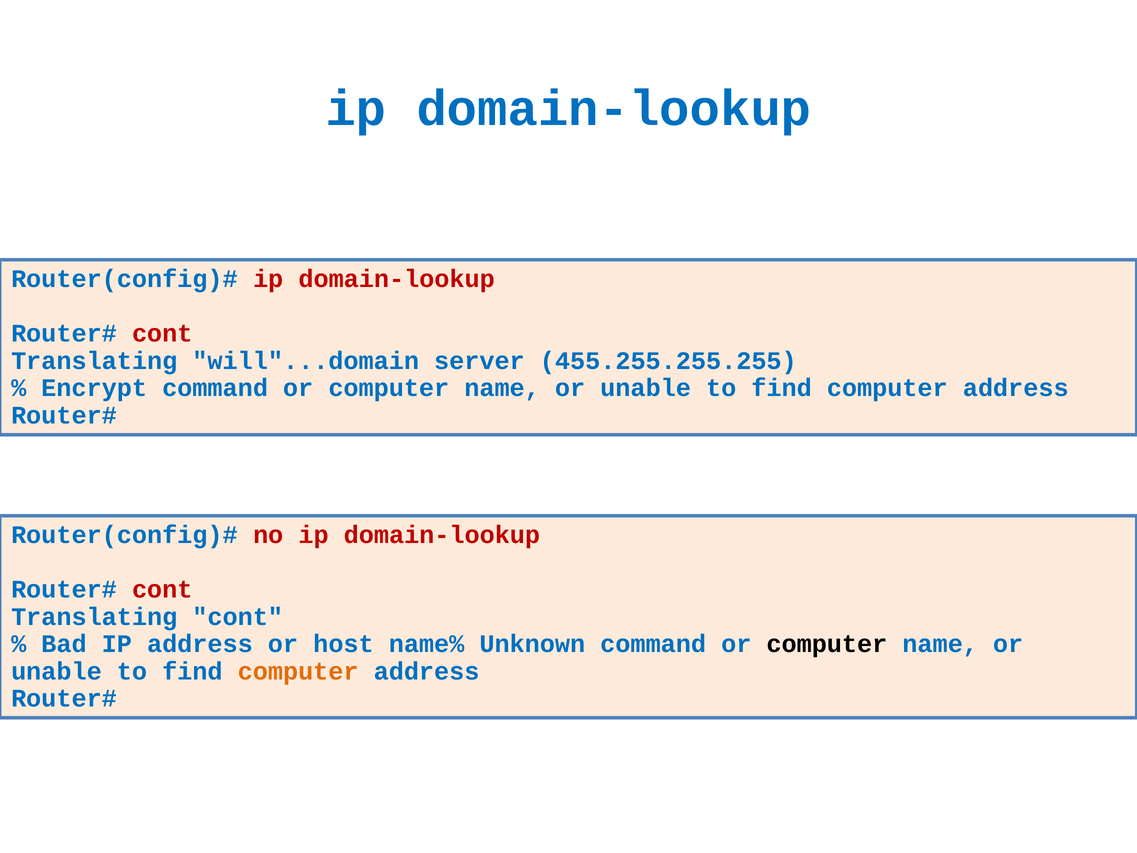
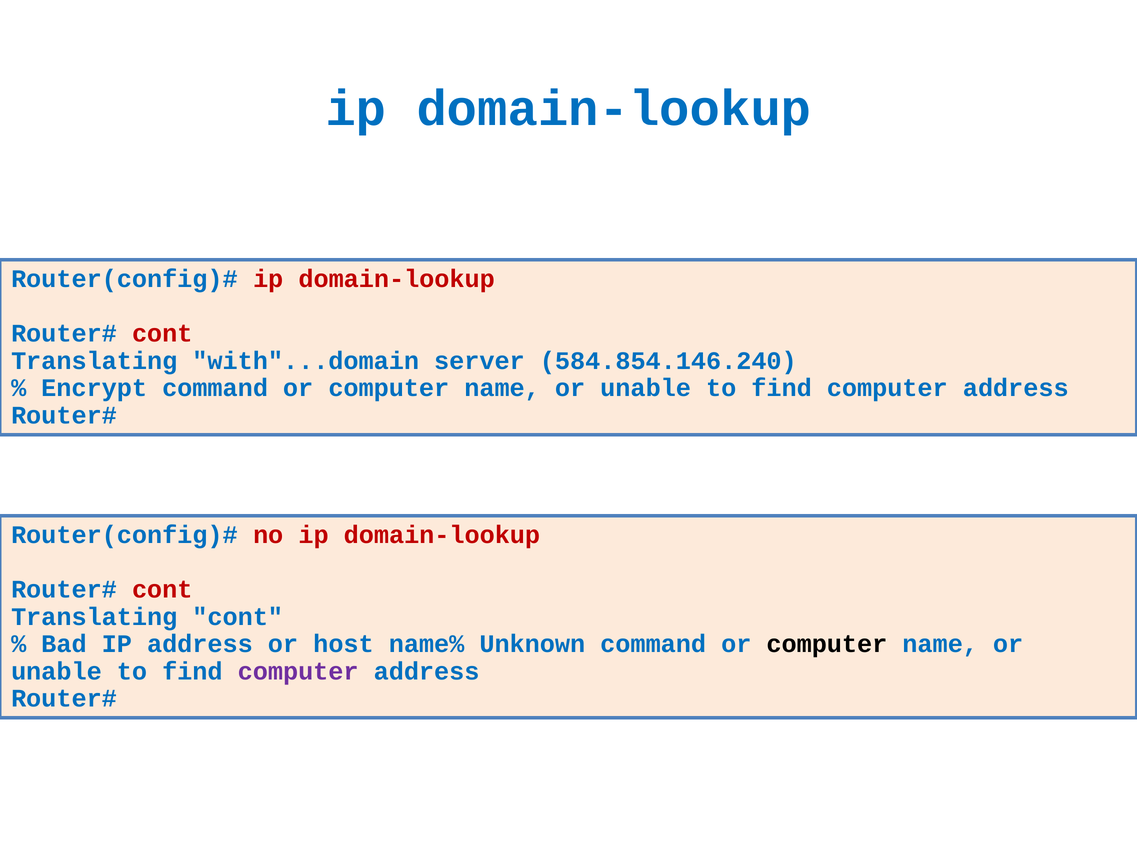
will"...domain: will"...domain -> with"...domain
455.255.255.255: 455.255.255.255 -> 584.854.146.240
computer at (298, 671) colour: orange -> purple
